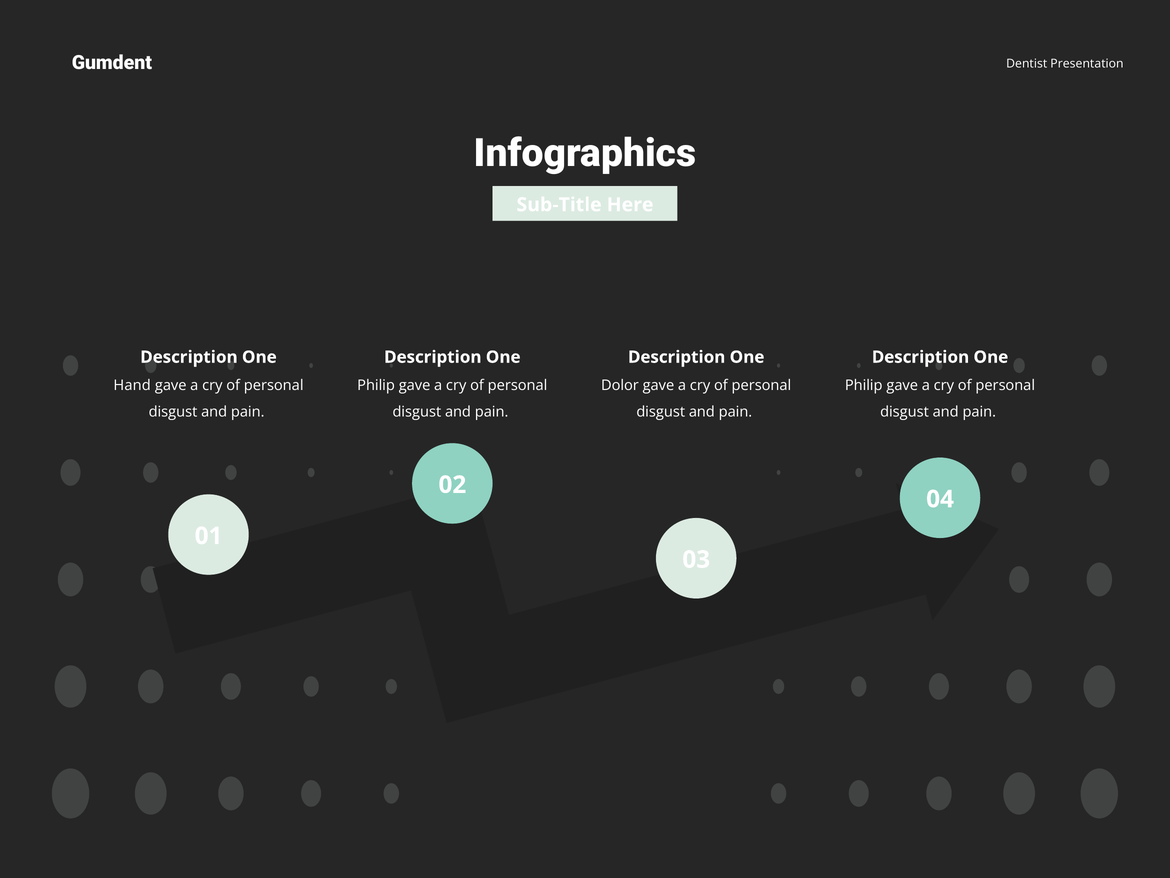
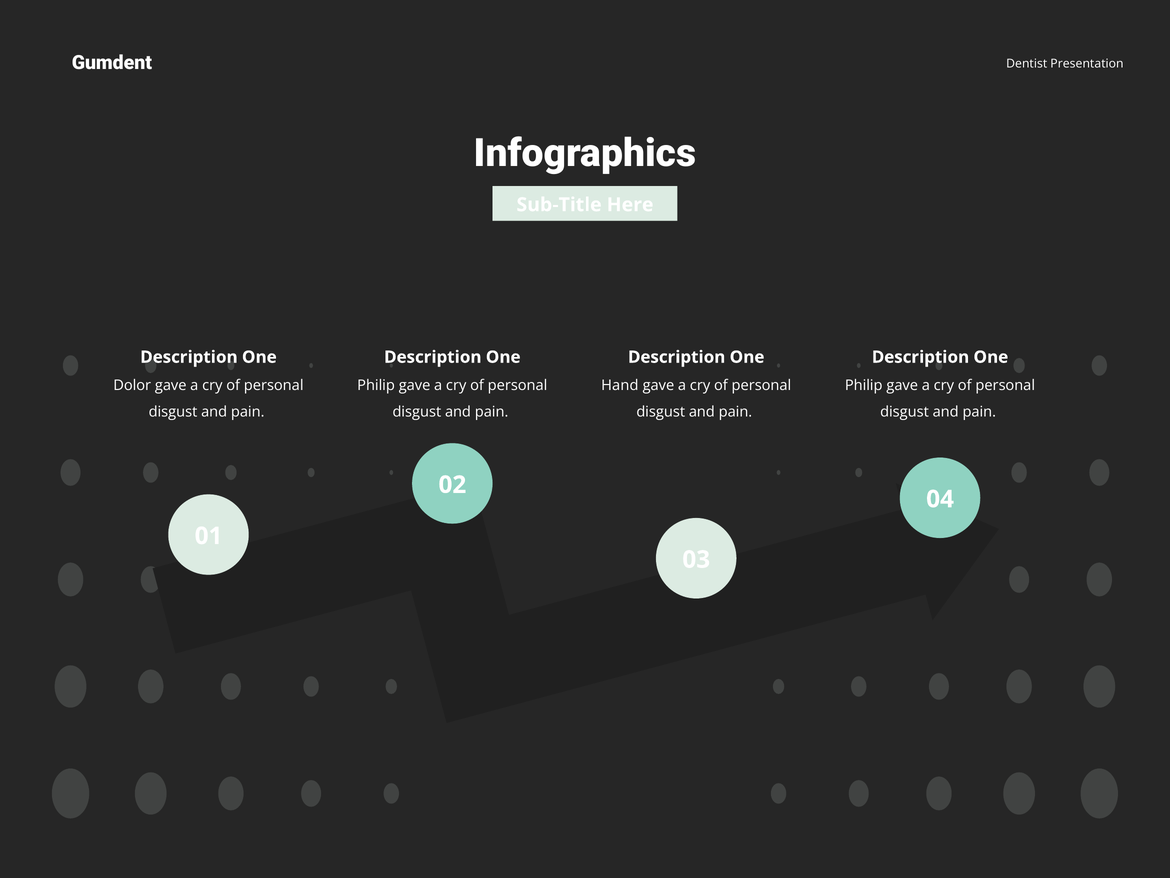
Hand: Hand -> Dolor
Dolor: Dolor -> Hand
